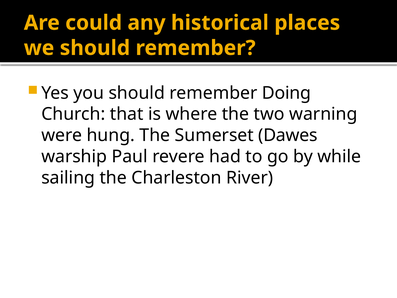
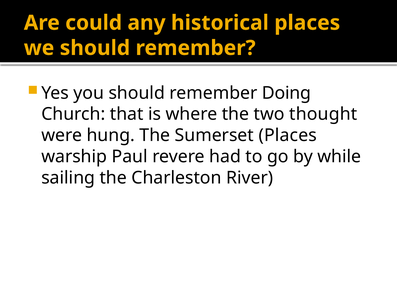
warning: warning -> thought
Sumerset Dawes: Dawes -> Places
